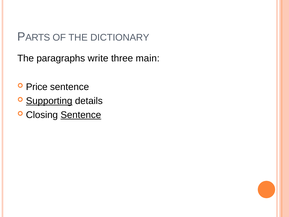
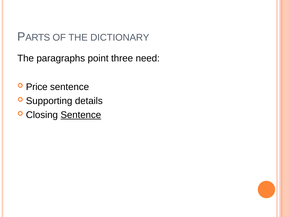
write: write -> point
main: main -> need
Supporting underline: present -> none
